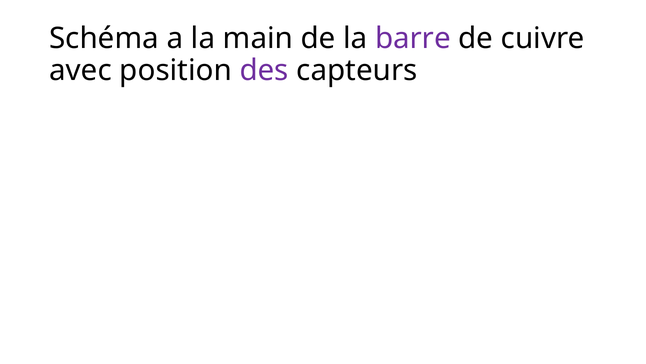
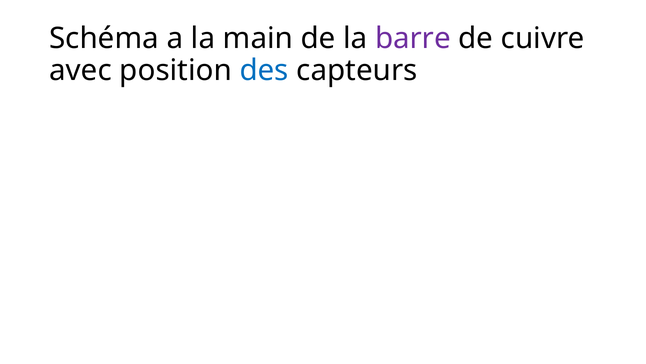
des colour: purple -> blue
